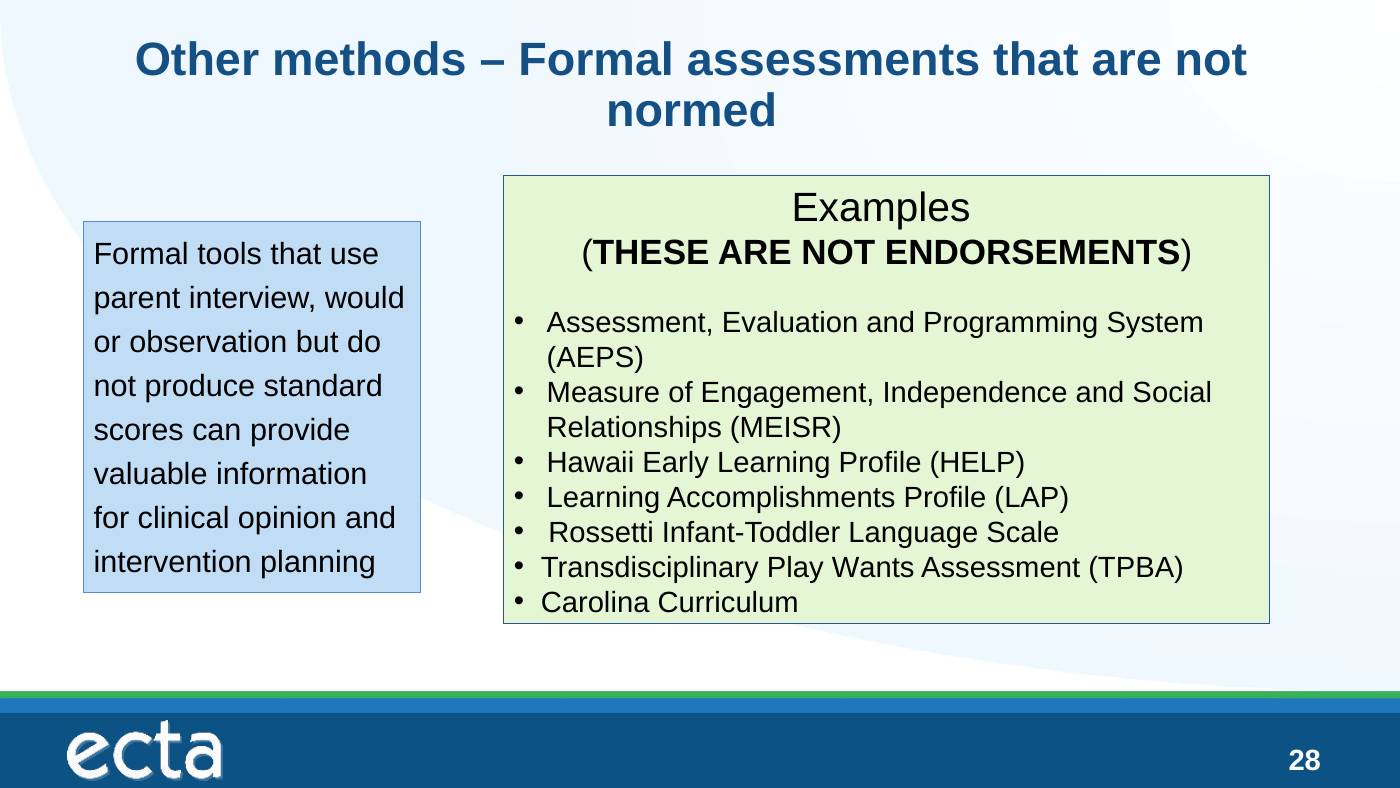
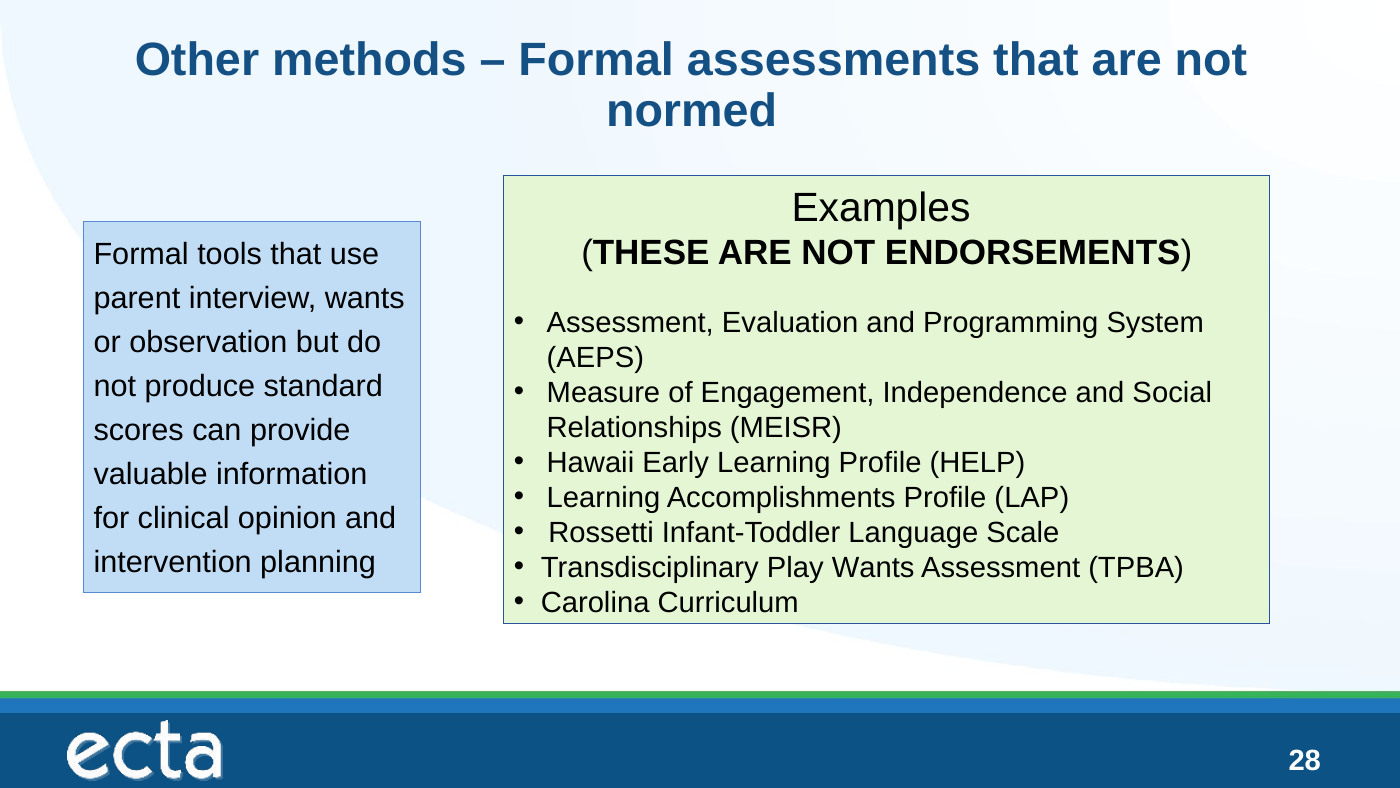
interview would: would -> wants
